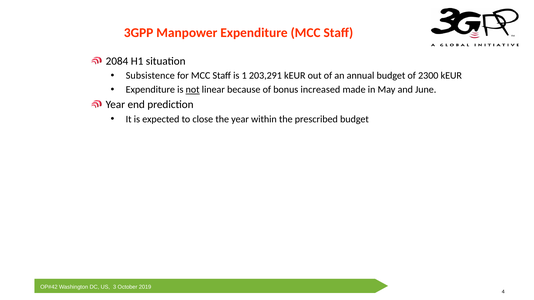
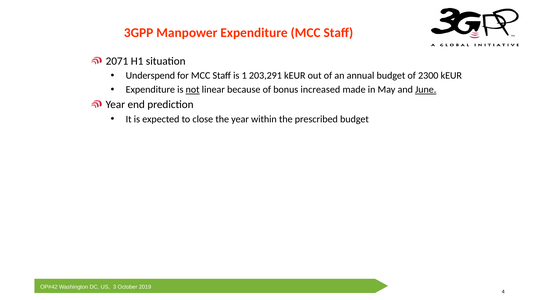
2084: 2084 -> 2071
Subsistence: Subsistence -> Underspend
June underline: none -> present
